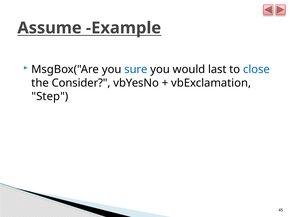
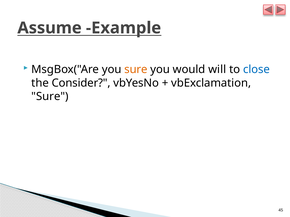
sure at (136, 70) colour: blue -> orange
last: last -> will
Step at (50, 97): Step -> Sure
